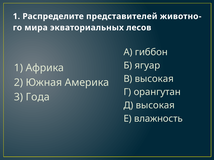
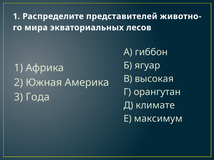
Д высокая: высокая -> климате
влажность: влажность -> максимум
